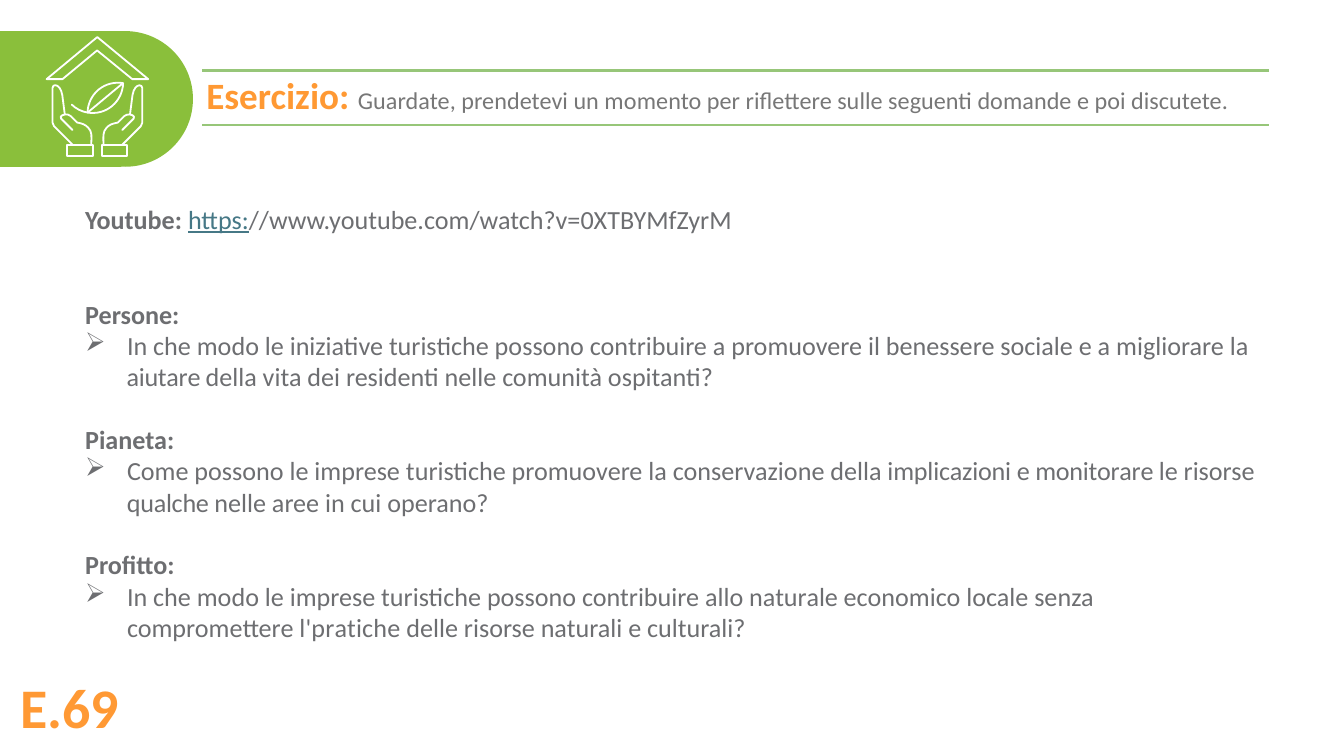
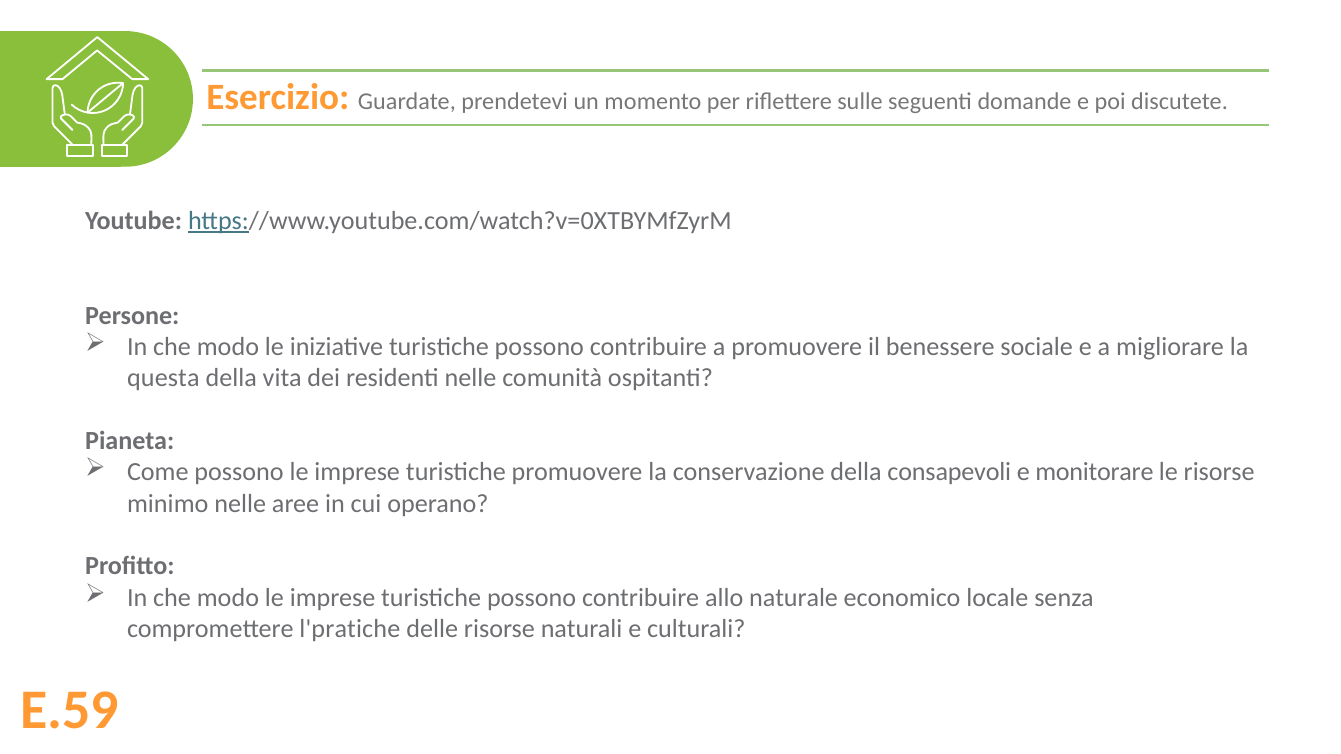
aiutare: aiutare -> questa
implicazioni: implicazioni -> consapevoli
qualche: qualche -> minimo
E.69: E.69 -> E.59
